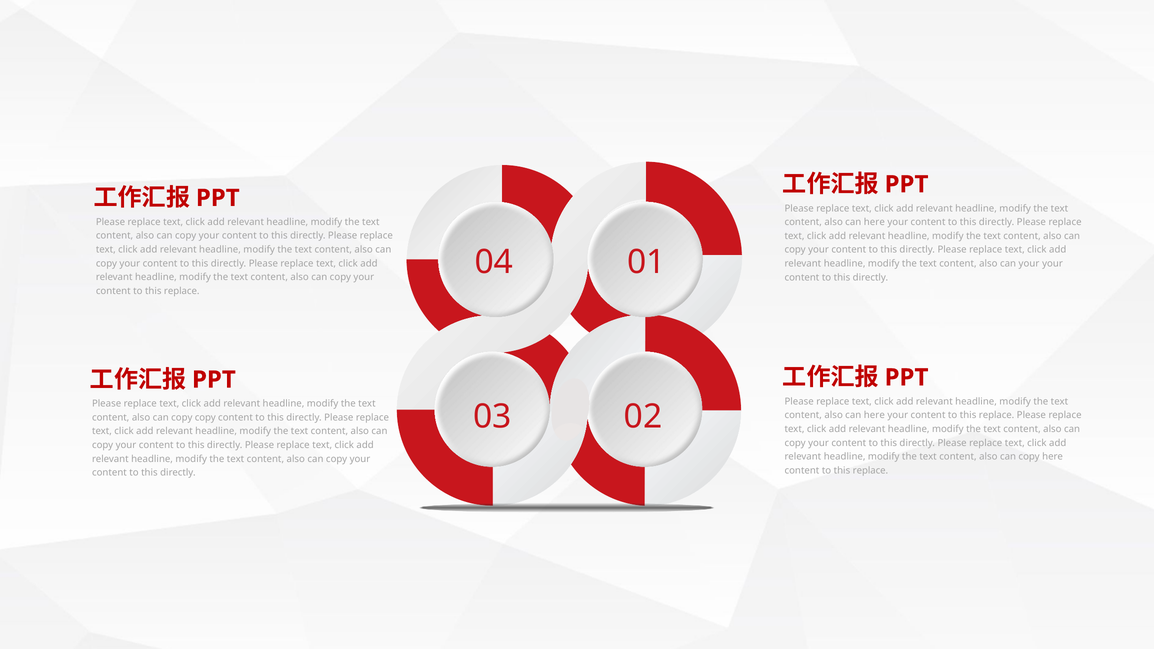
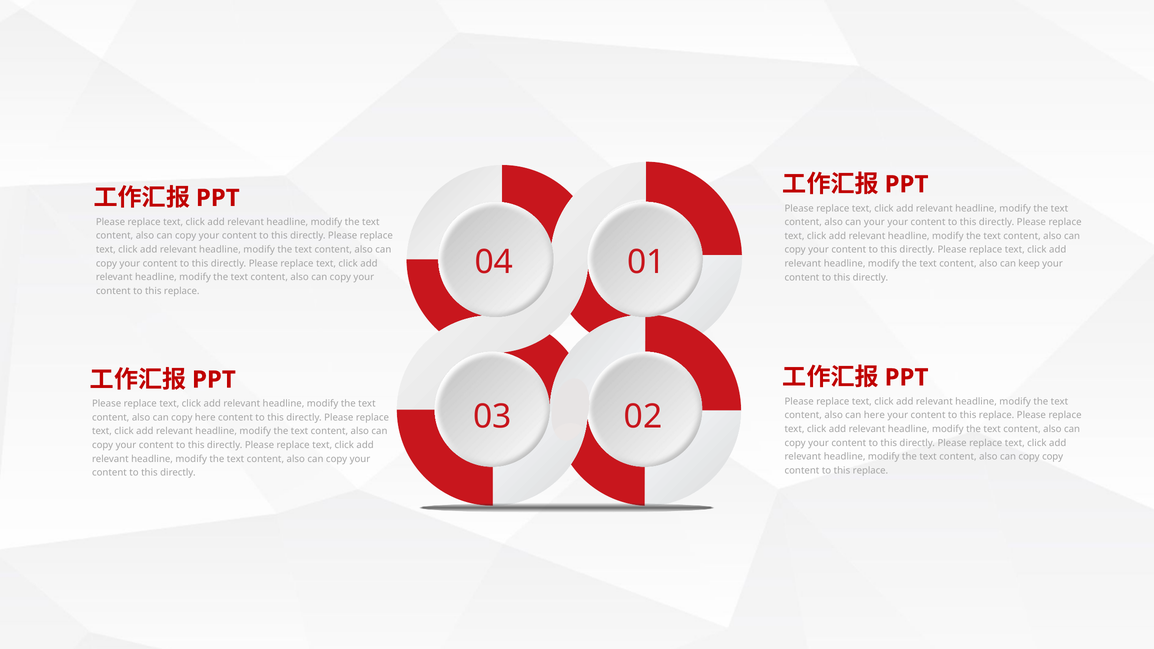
here at (874, 222): here -> your
can your: your -> keep
copy copy: copy -> here
copy here: here -> copy
